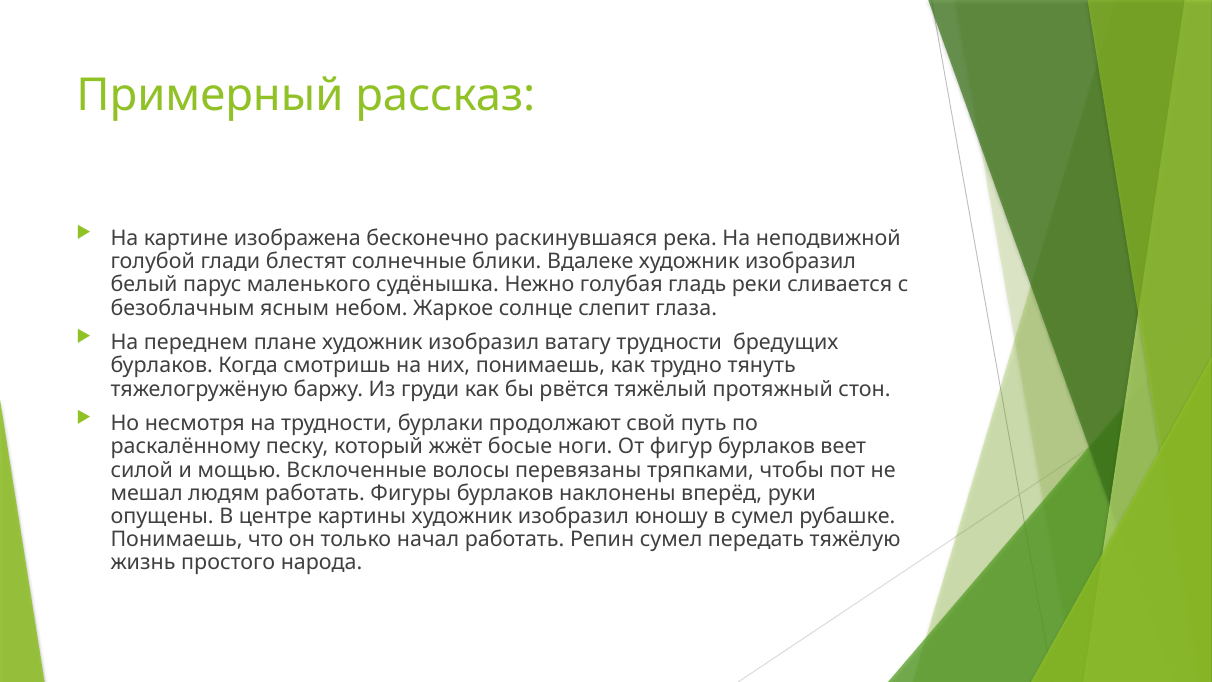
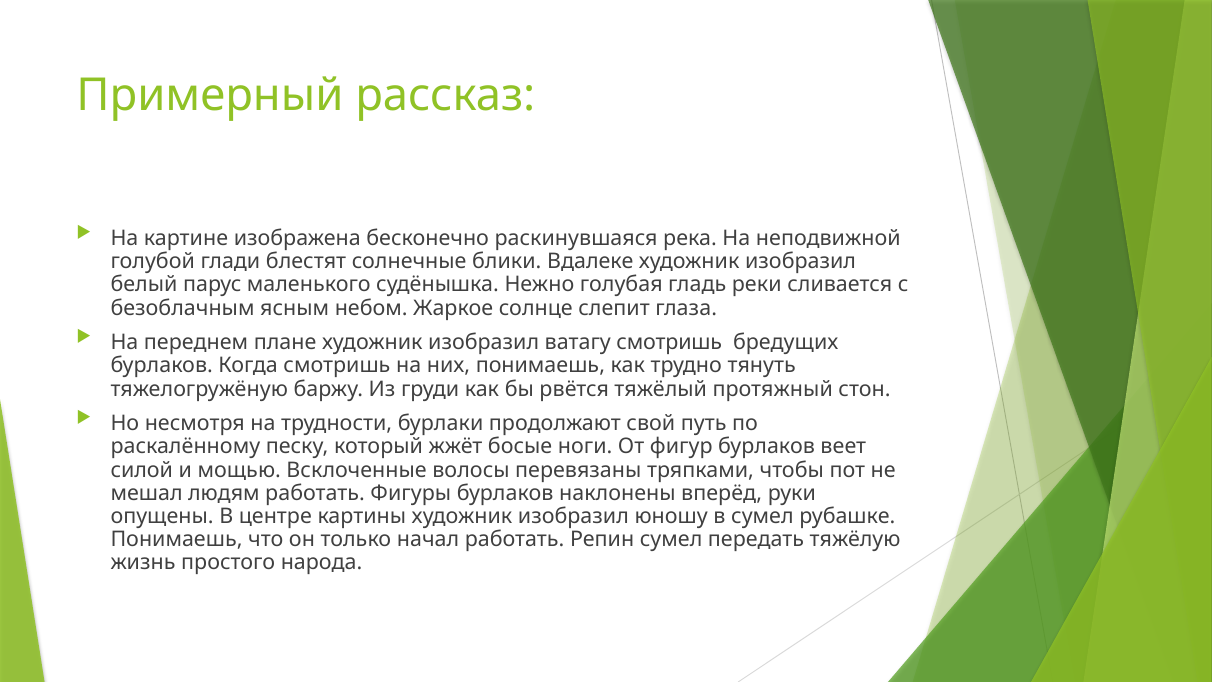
ватагу трудности: трудности -> смотришь
